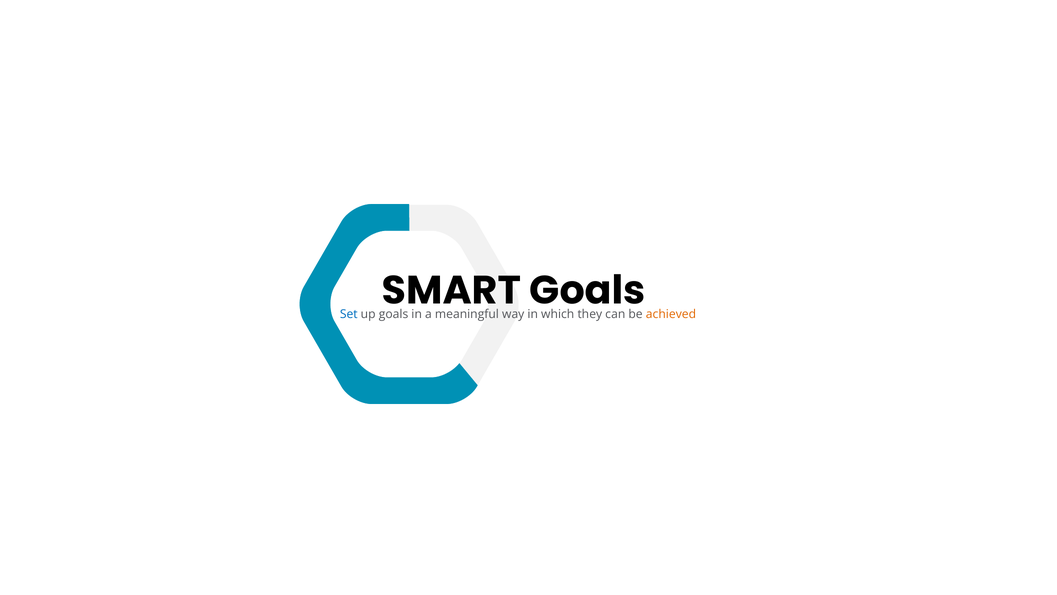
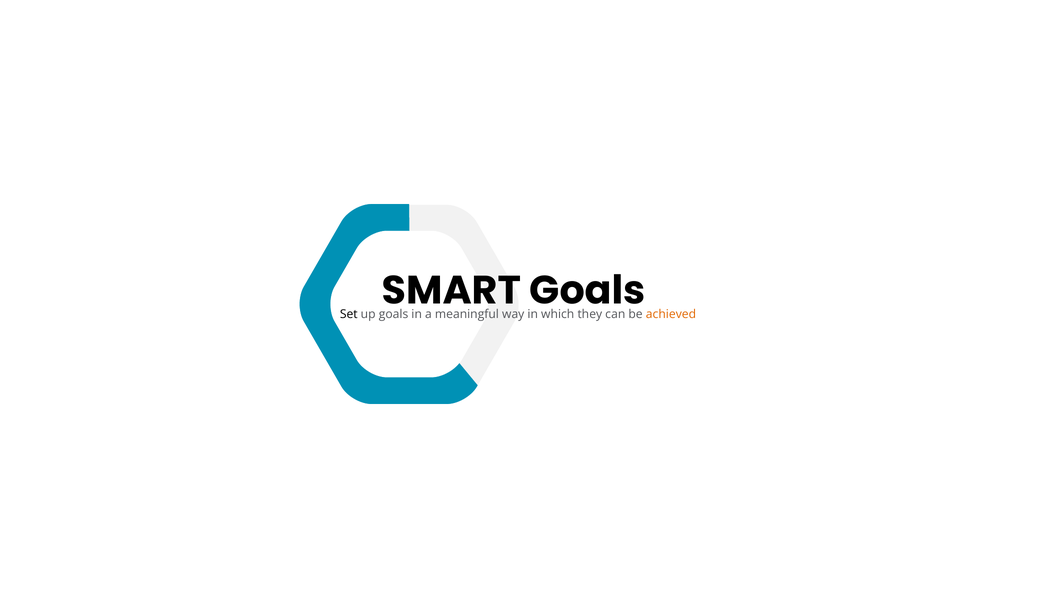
Set colour: blue -> black
